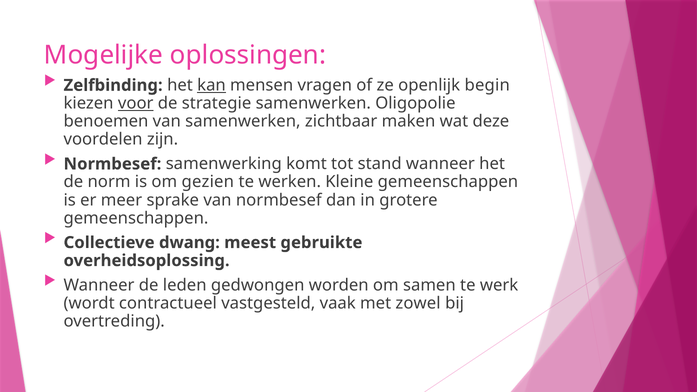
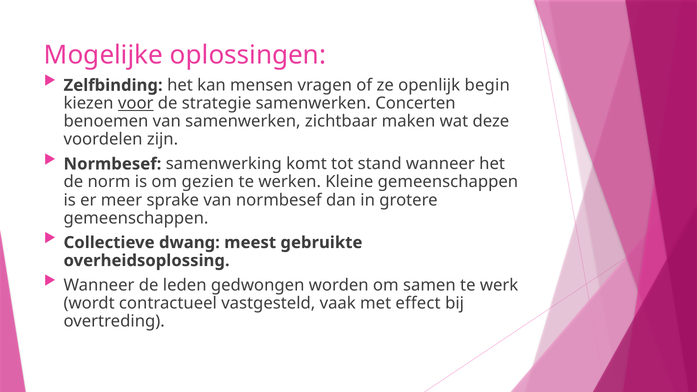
kan underline: present -> none
Oligopolie: Oligopolie -> Concerten
zowel: zowel -> effect
